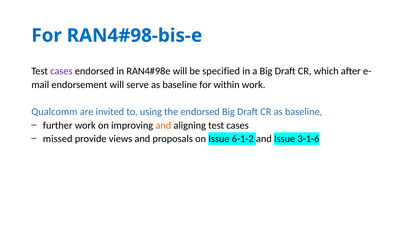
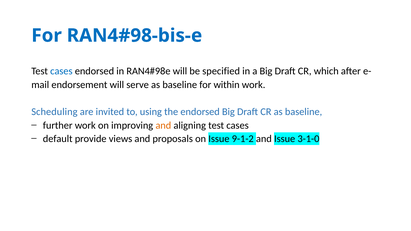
cases at (61, 71) colour: purple -> blue
Qualcomm: Qualcomm -> Scheduling
missed: missed -> default
6-1-2: 6-1-2 -> 9-1-2
3-1-6: 3-1-6 -> 3-1-0
